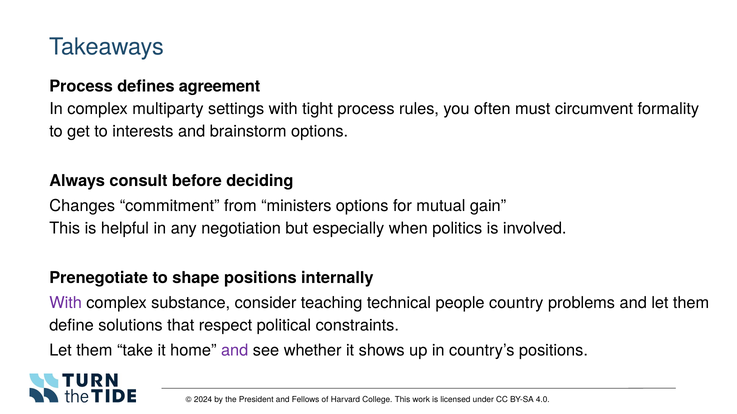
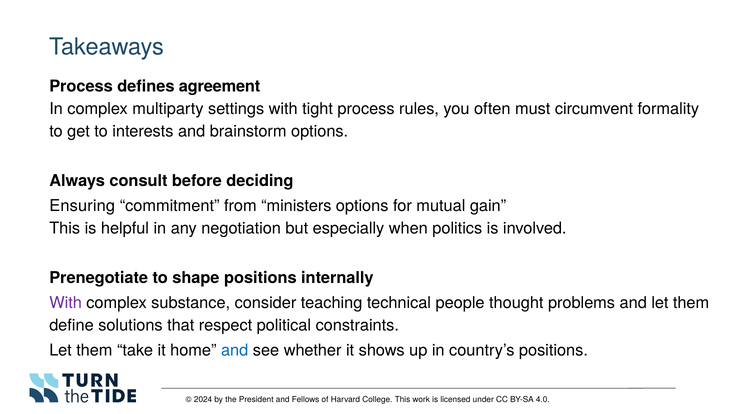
Changes: Changes -> Ensuring
country: country -> thought
and at (235, 351) colour: purple -> blue
